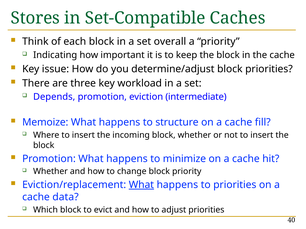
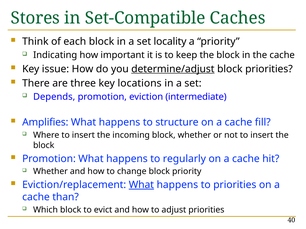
overall: overall -> locality
determine/adjust underline: none -> present
workload: workload -> locations
Memoize: Memoize -> Amplifies
minimize: minimize -> regularly
data: data -> than
